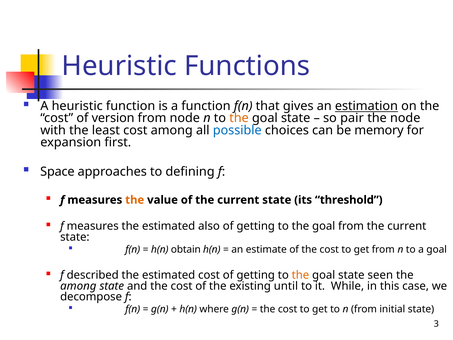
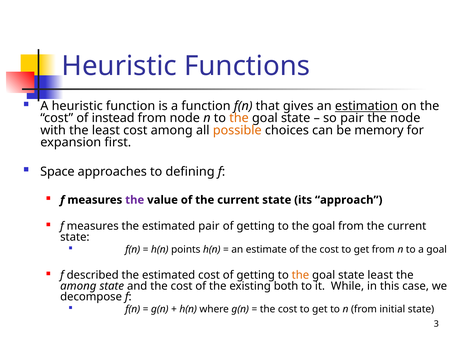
version: version -> instead
possible colour: blue -> orange
the at (135, 200) colour: orange -> purple
threshold: threshold -> approach
estimated also: also -> pair
obtain: obtain -> points
state seen: seen -> least
until: until -> both
